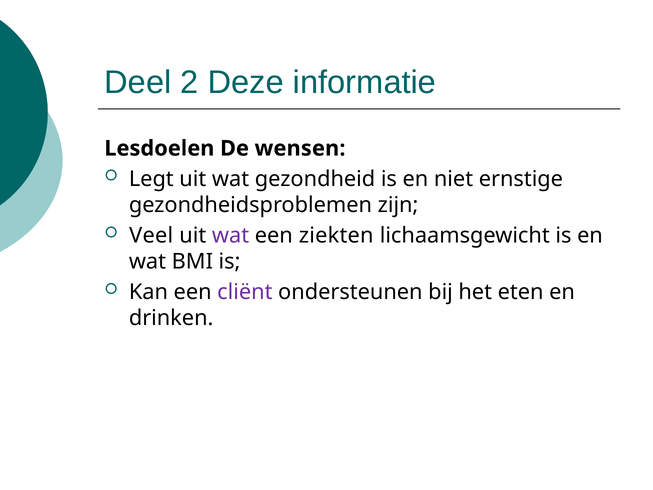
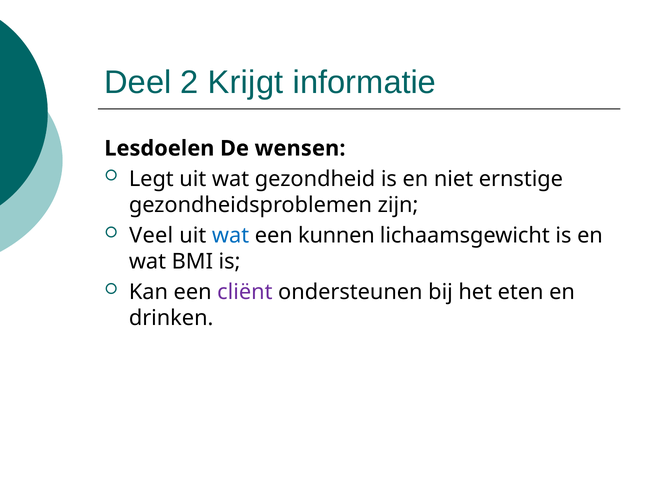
Deze: Deze -> Krijgt
wat at (231, 235) colour: purple -> blue
ziekten: ziekten -> kunnen
